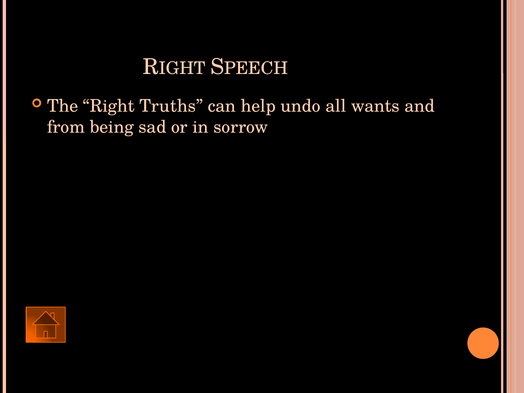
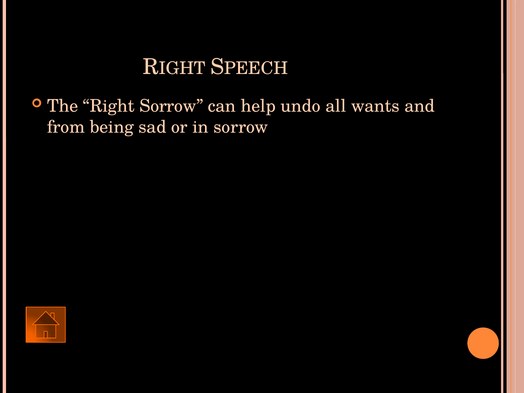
Right Truths: Truths -> Sorrow
